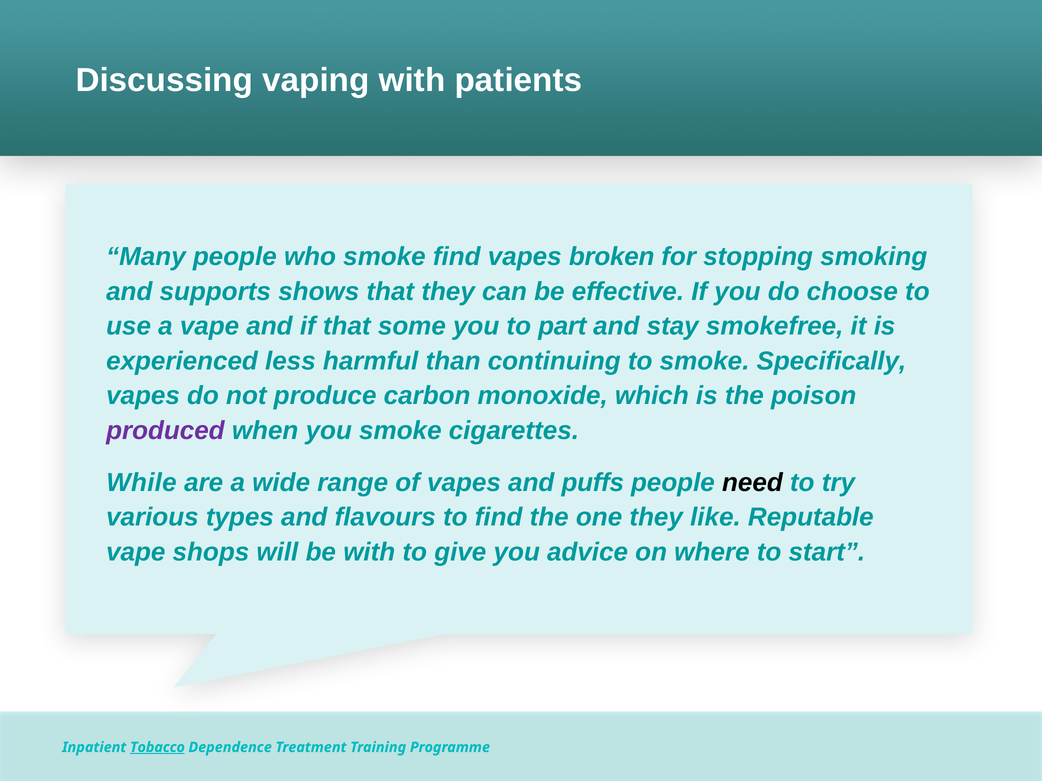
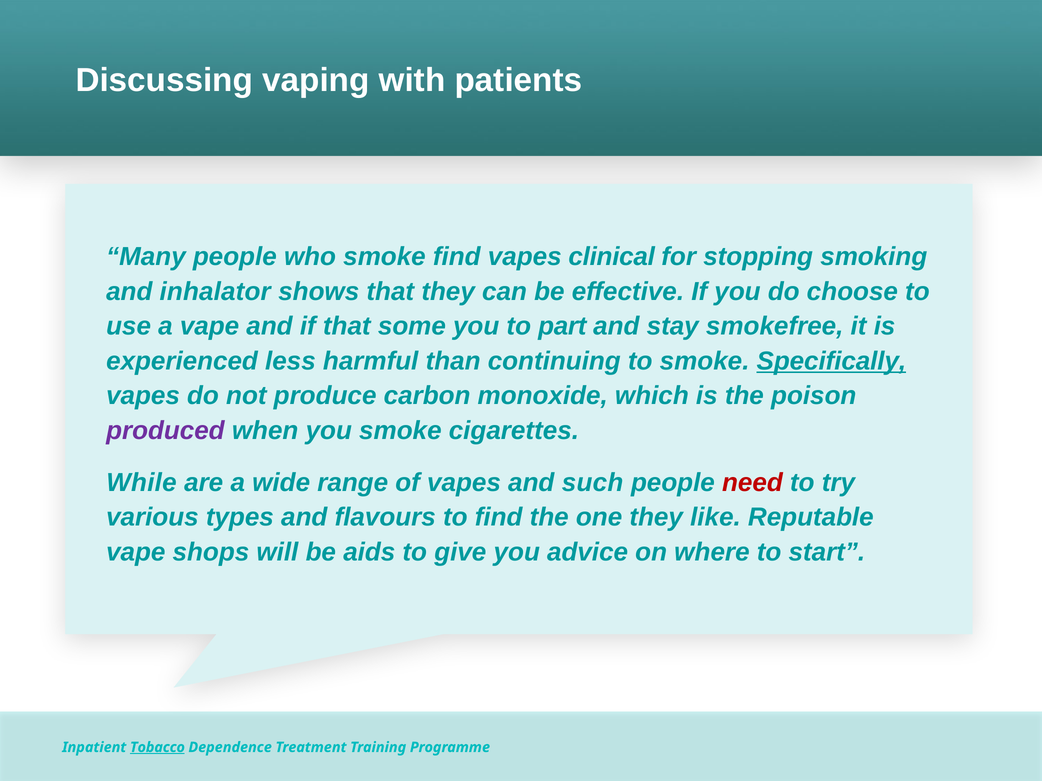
broken: broken -> clinical
supports: supports -> inhalator
Specifically underline: none -> present
puffs: puffs -> such
need colour: black -> red
be with: with -> aids
